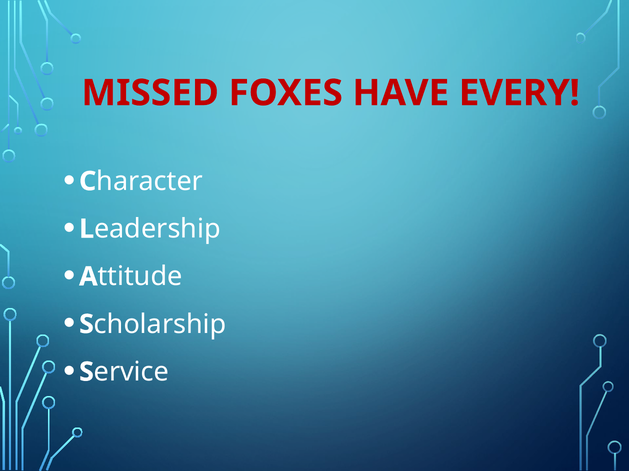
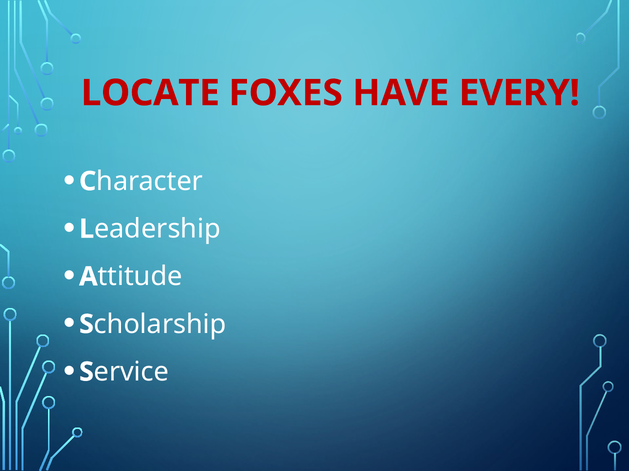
MISSED: MISSED -> LOCATE
